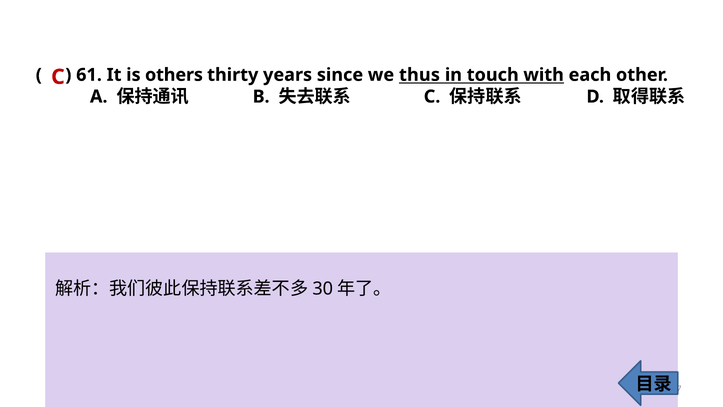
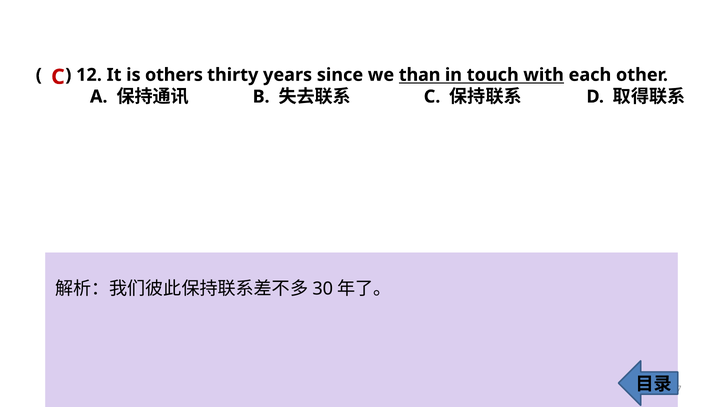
61: 61 -> 12
thus: thus -> than
